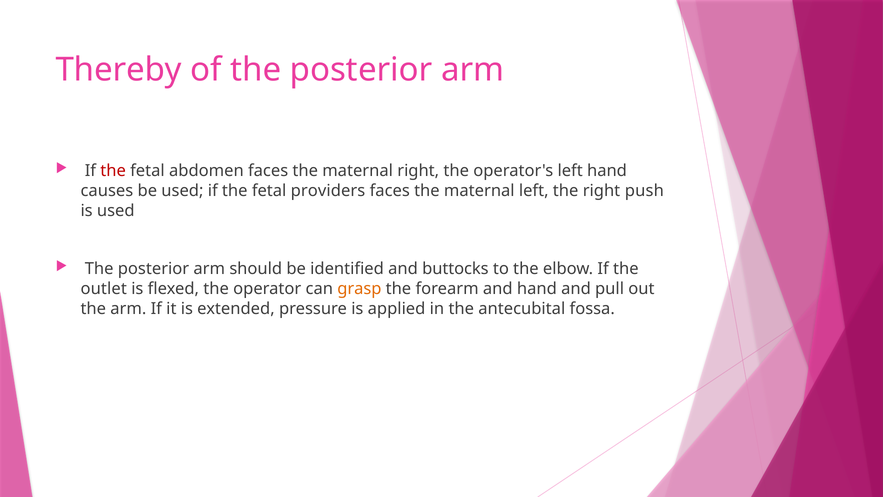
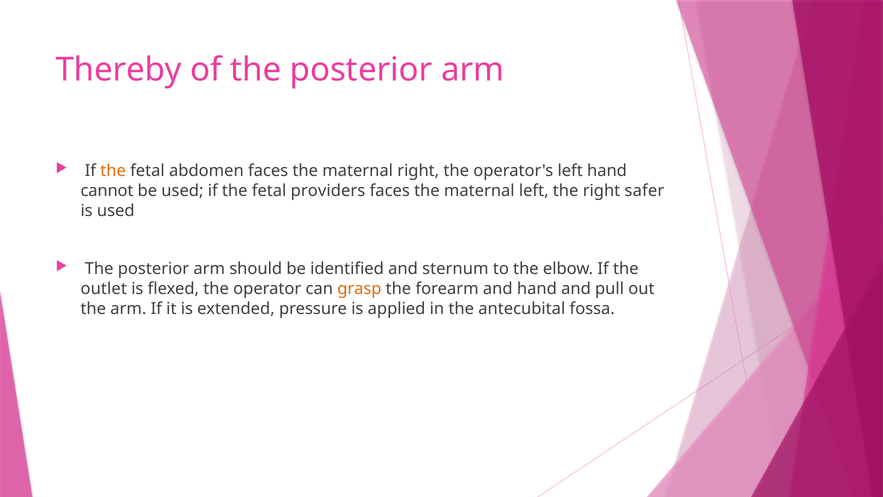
the at (113, 171) colour: red -> orange
causes: causes -> cannot
push: push -> safer
buttocks: buttocks -> sternum
